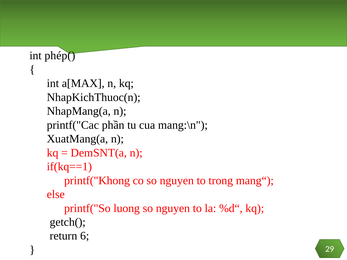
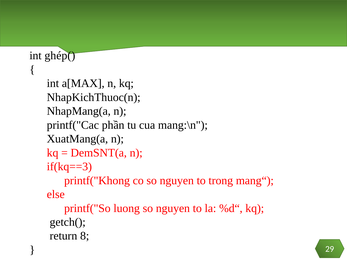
phép(: phép( -> ghép(
if(kq==1: if(kq==1 -> if(kq==3
6: 6 -> 8
